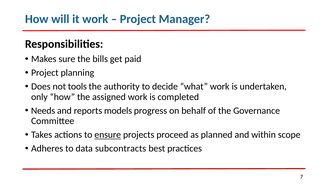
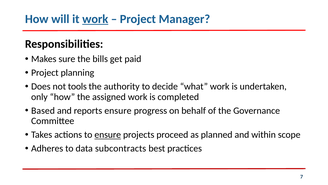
work at (95, 19) underline: none -> present
Needs: Needs -> Based
reports models: models -> ensure
